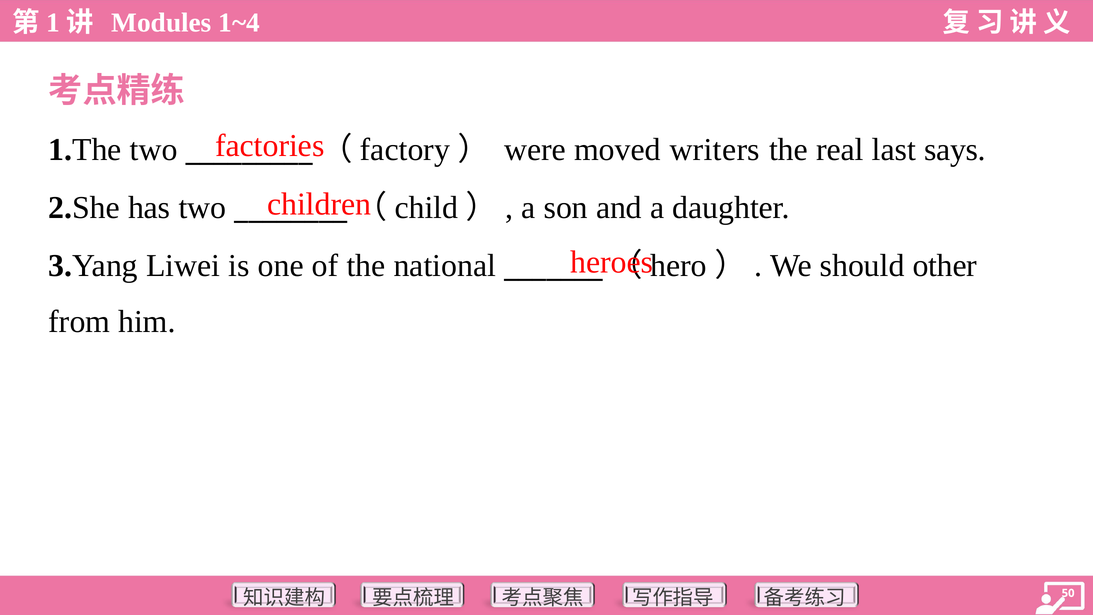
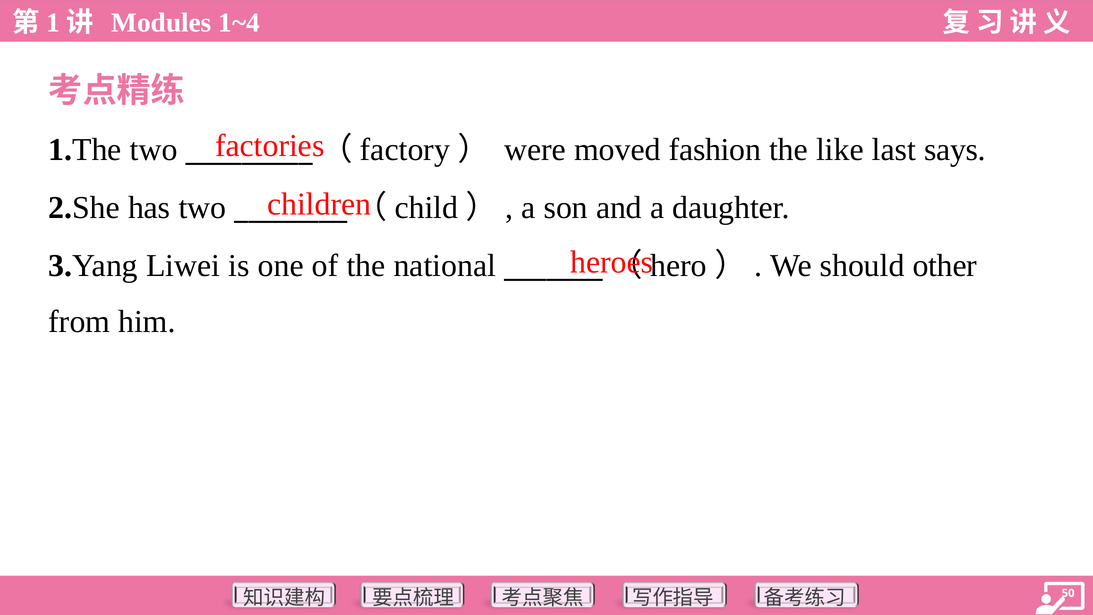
writers: writers -> fashion
real: real -> like
